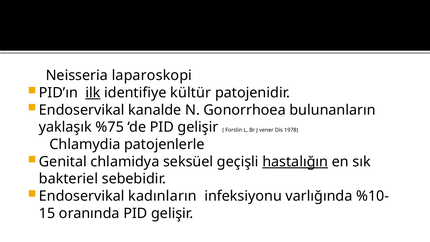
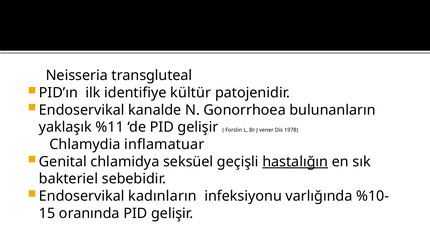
laparoskopi: laparoskopi -> transgluteal
ilk underline: present -> none
%75: %75 -> %11
patojenlerle: patojenlerle -> inflamatuar
